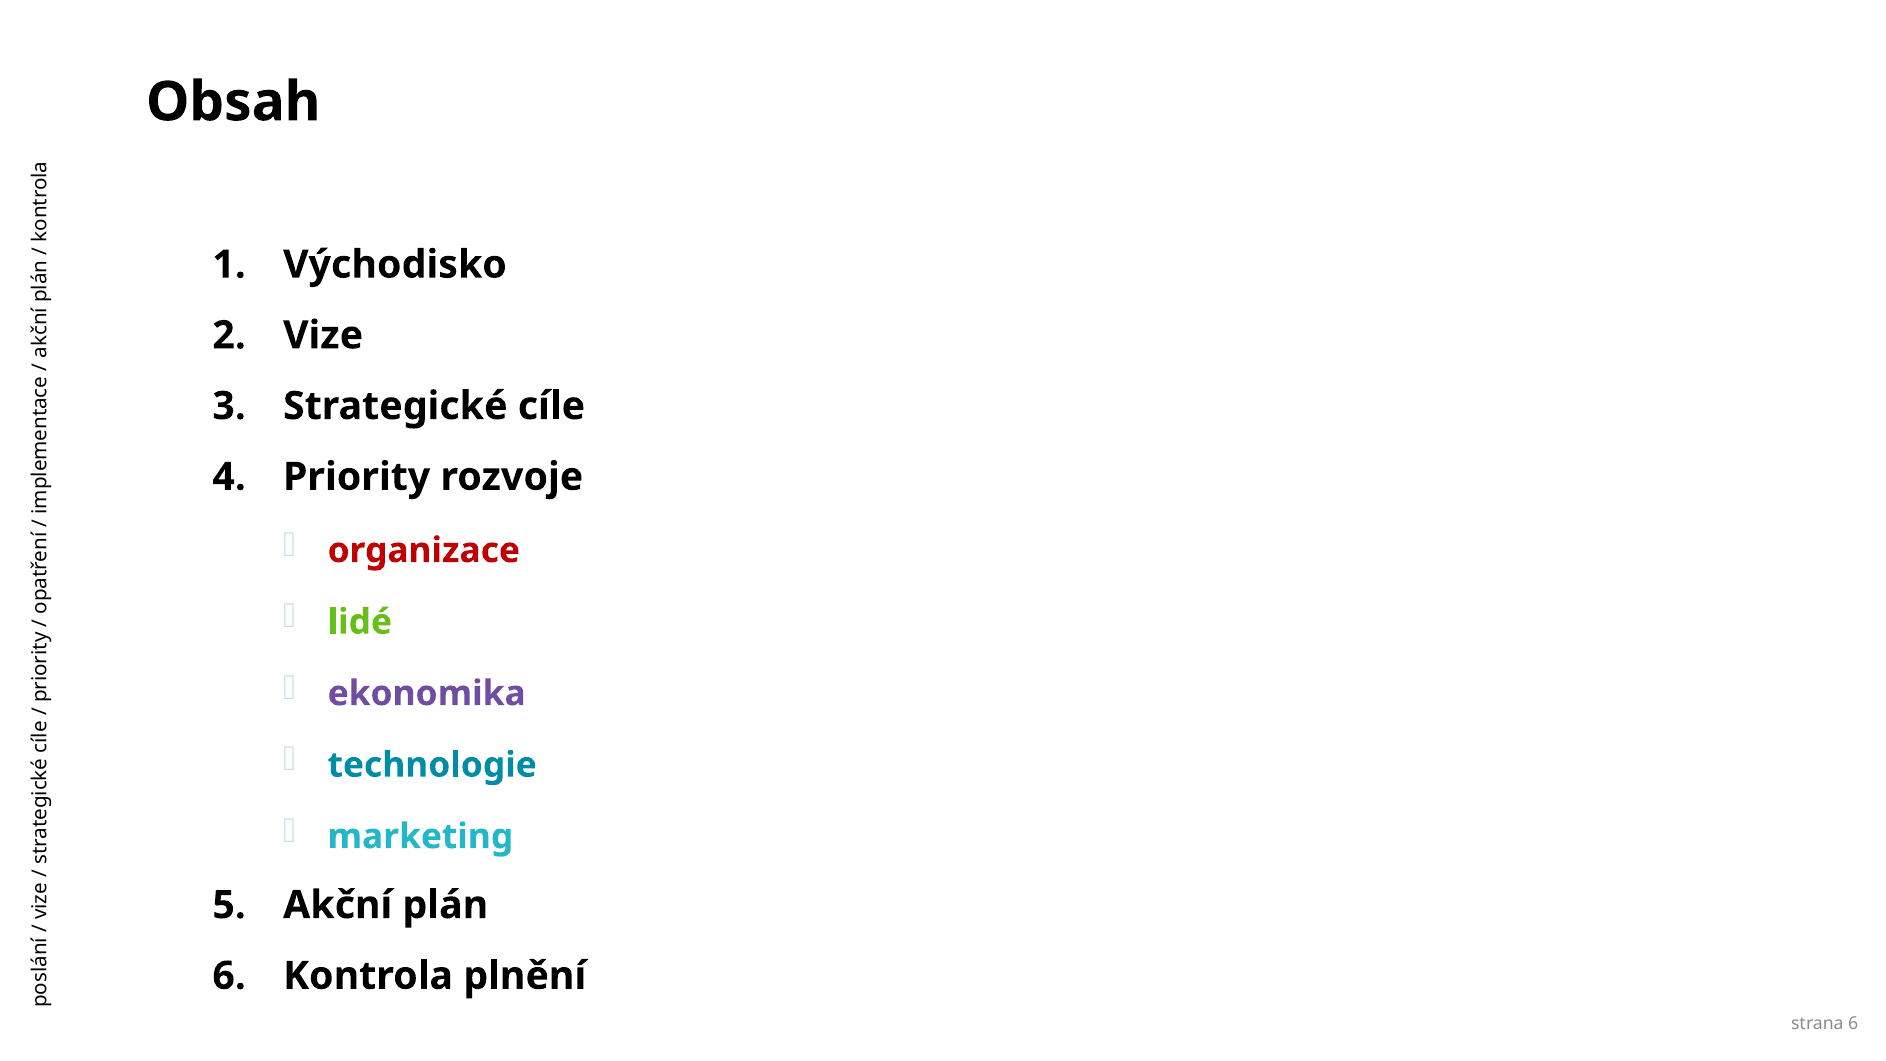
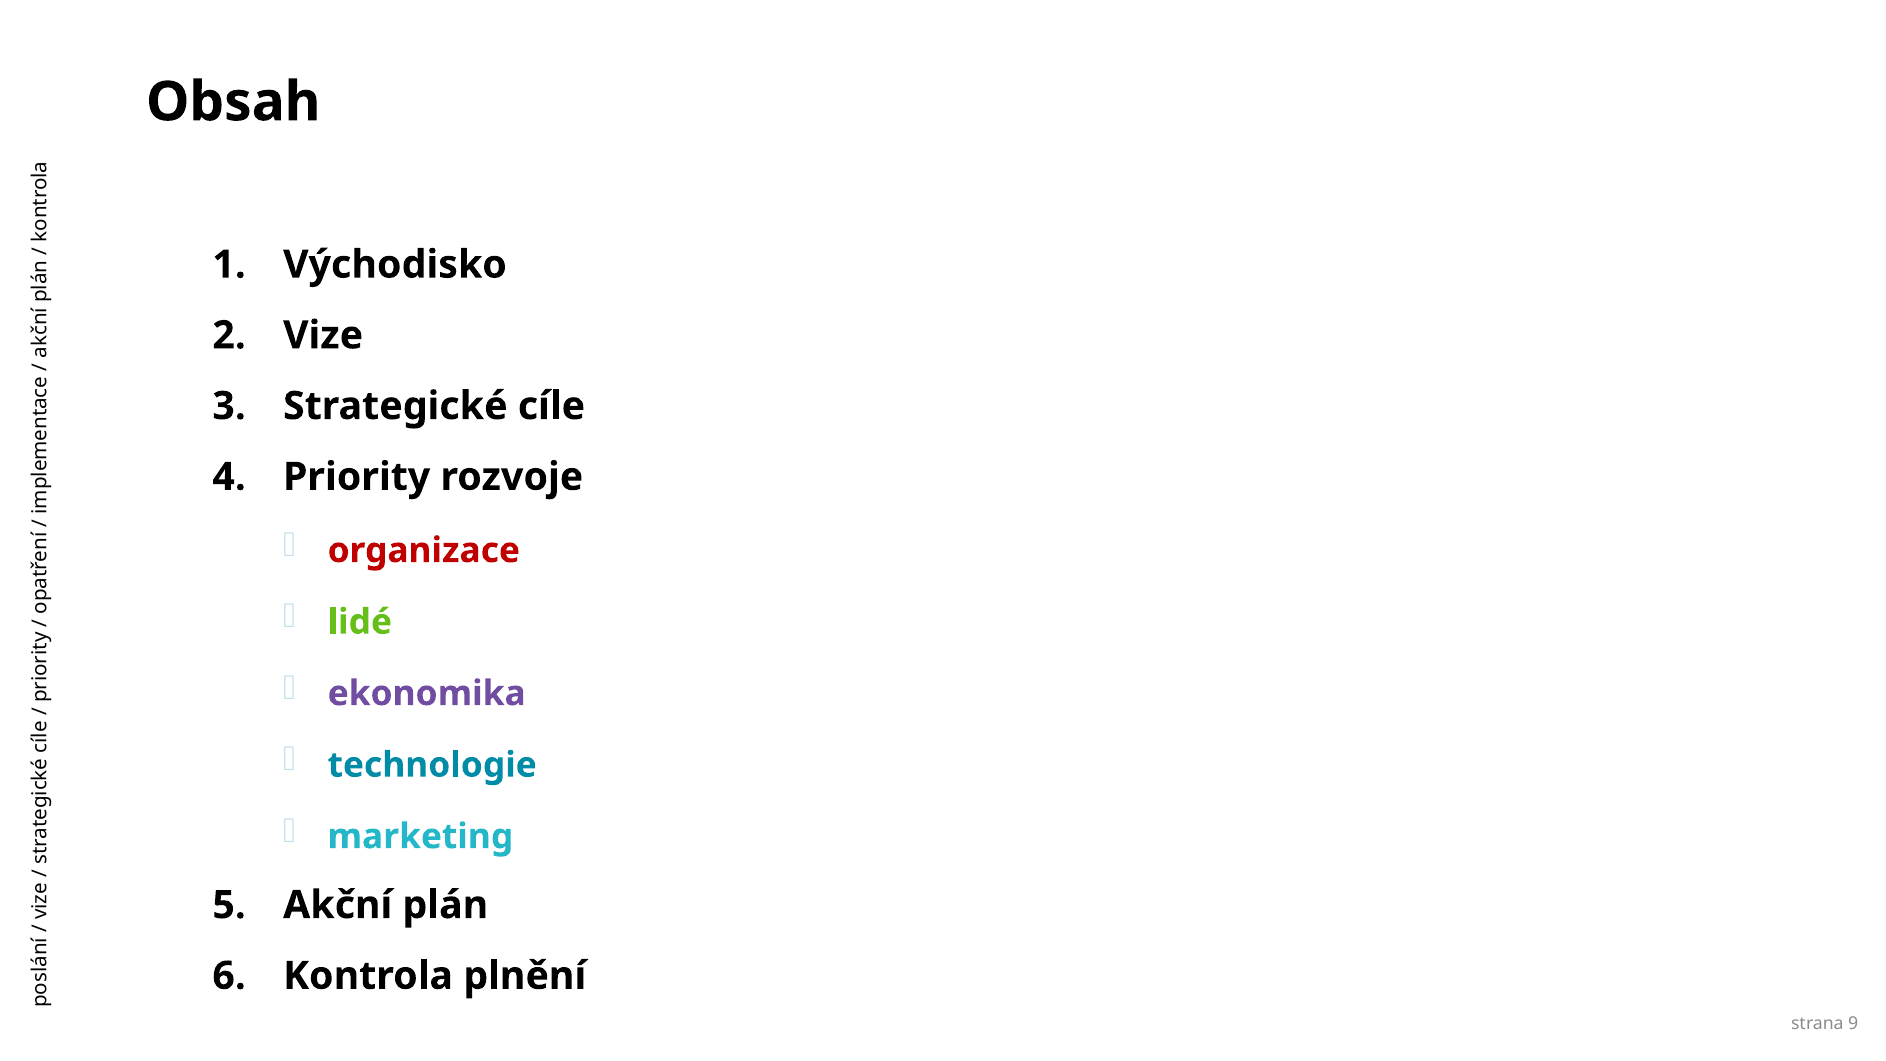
strana 6: 6 -> 9
